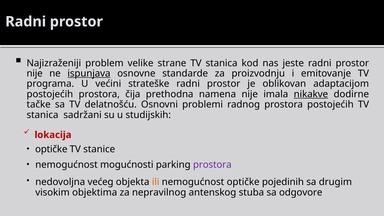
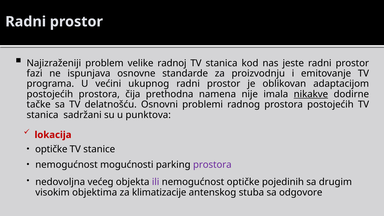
strane: strane -> radnoj
nije at (35, 73): nije -> fazi
ispunjava underline: present -> none
strateške: strateške -> ukupnog
studijskih: studijskih -> punktova
ili colour: orange -> purple
nepravilnog: nepravilnog -> klimatizacije
